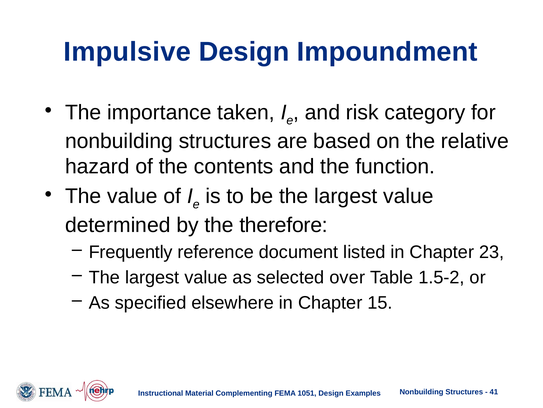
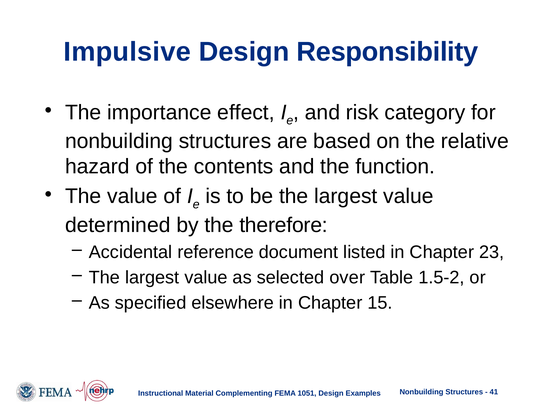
Impoundment: Impoundment -> Responsibility
taken: taken -> effect
Frequently: Frequently -> Accidental
